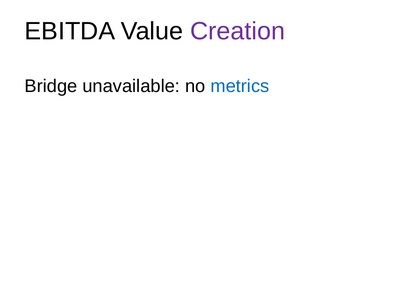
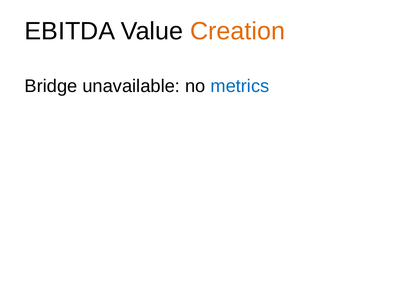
Creation colour: purple -> orange
